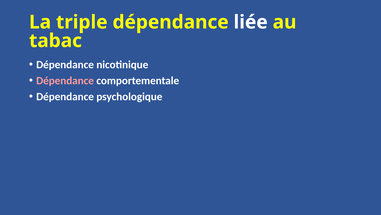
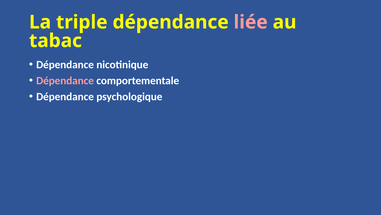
liée colour: white -> pink
